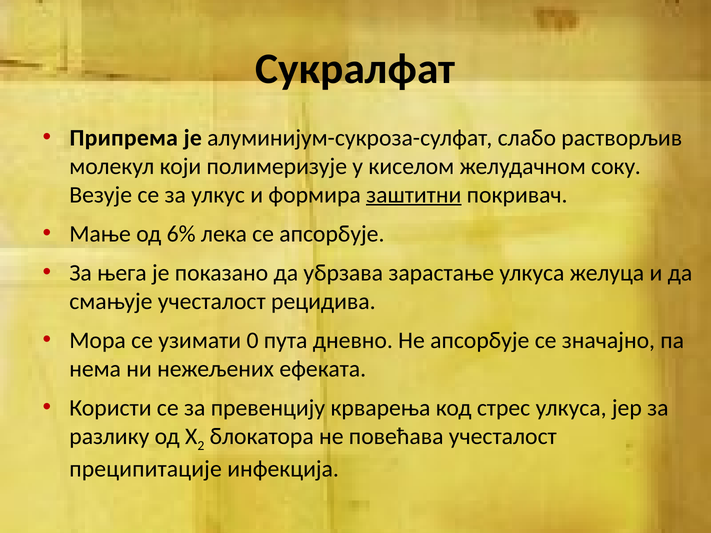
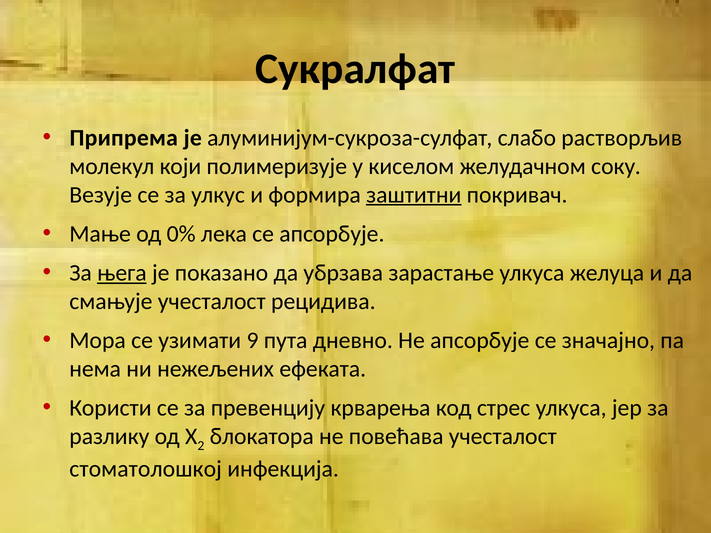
6%: 6% -> 0%
њега underline: none -> present
0: 0 -> 9
преципитације: преципитације -> стоматолошкој
